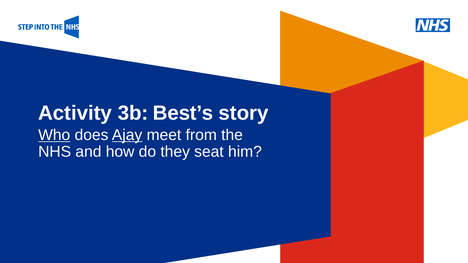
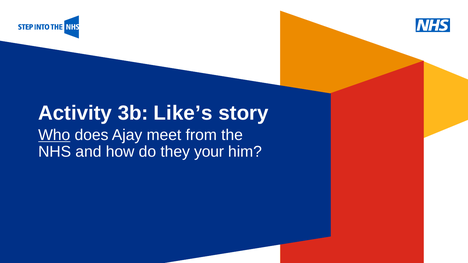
Best’s: Best’s -> Like’s
Ajay underline: present -> none
seat: seat -> your
